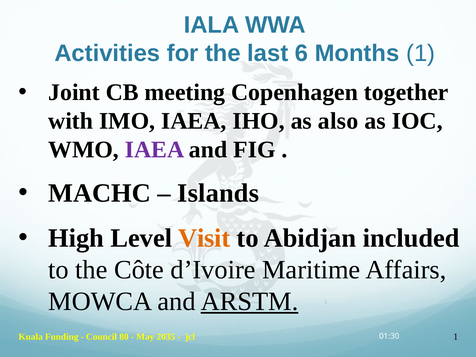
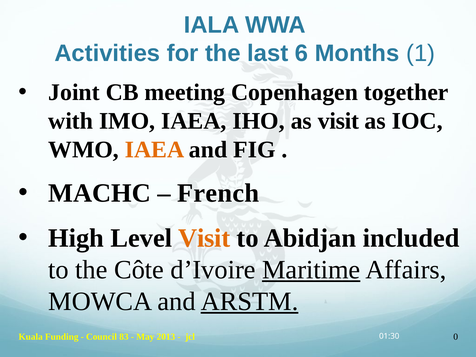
as also: also -> visit
IAEA at (155, 150) colour: purple -> orange
Islands: Islands -> French
Maritime underline: none -> present
80: 80 -> 83
2035: 2035 -> 2013
jcl 1: 1 -> 0
